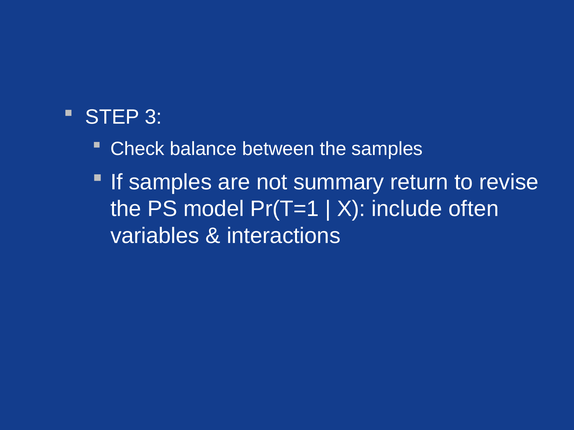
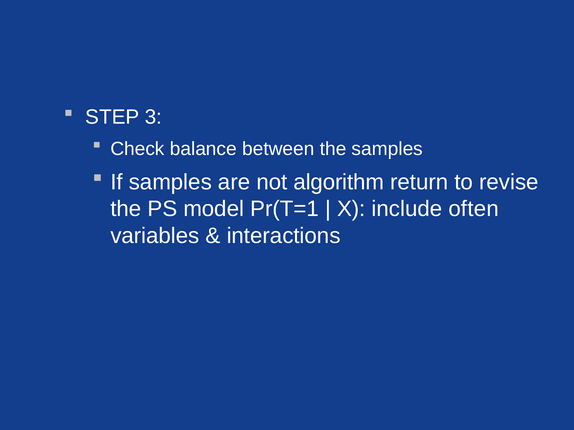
summary: summary -> algorithm
